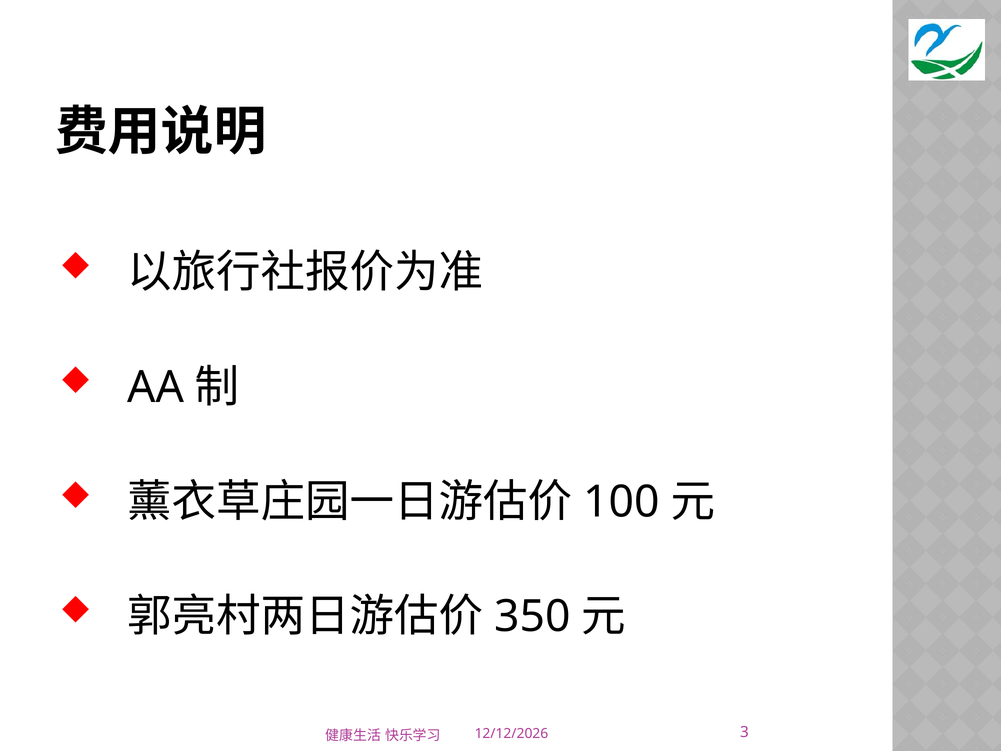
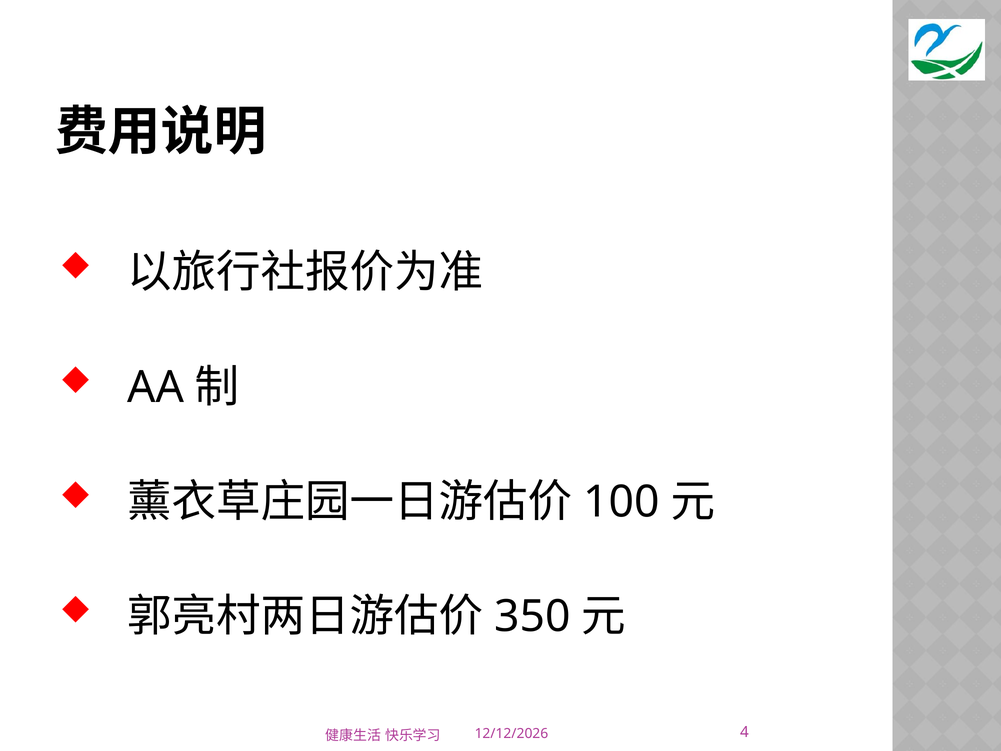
3: 3 -> 4
